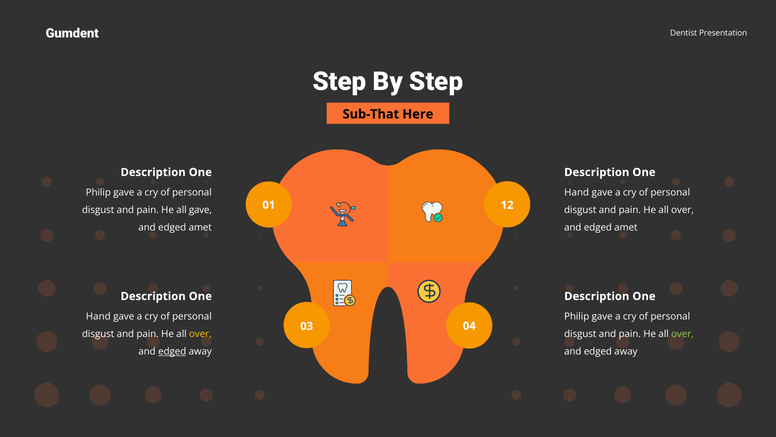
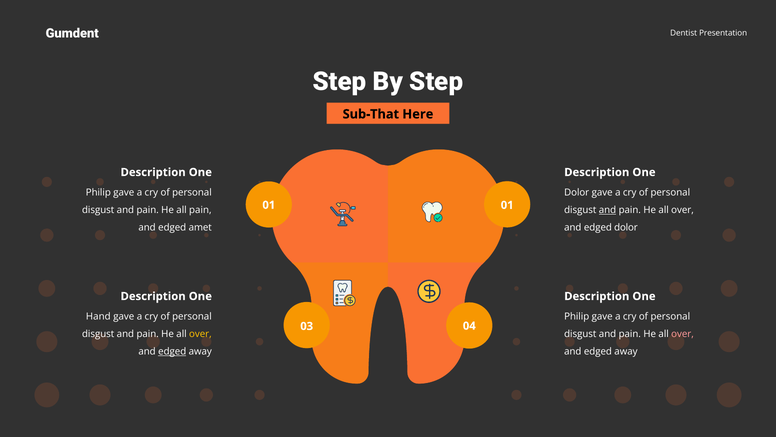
Hand at (577, 192): Hand -> Dolor
01 12: 12 -> 01
all gave: gave -> pain
and at (607, 210) underline: none -> present
amet at (626, 227): amet -> dolor
over at (683, 334) colour: light green -> pink
